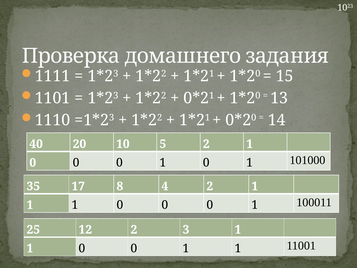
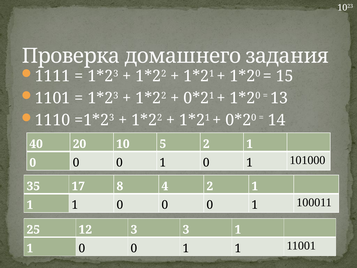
12 2: 2 -> 3
